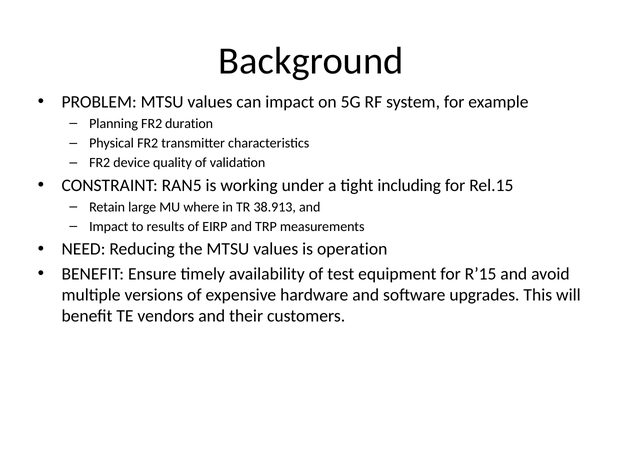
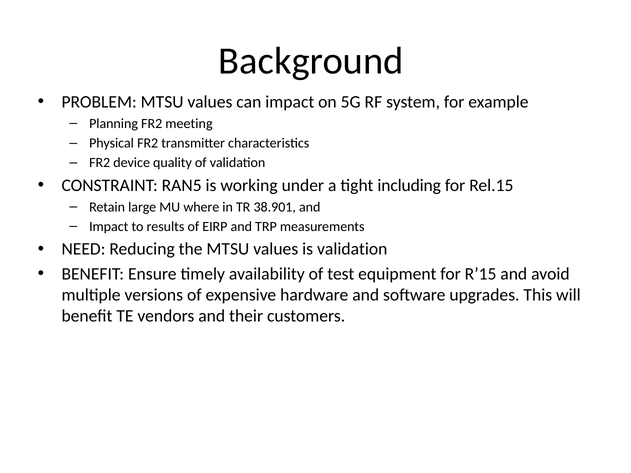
duration: duration -> meeting
38.913: 38.913 -> 38.901
is operation: operation -> validation
